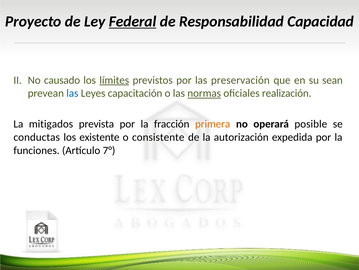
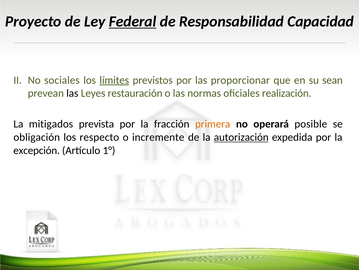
causado: causado -> sociales
preservación: preservación -> proporcionar
las at (72, 93) colour: blue -> black
capacitación: capacitación -> restauración
normas underline: present -> none
conductas: conductas -> obligación
existente: existente -> respecto
consistente: consistente -> incremente
autorización underline: none -> present
funciones: funciones -> excepción
7°: 7° -> 1°
